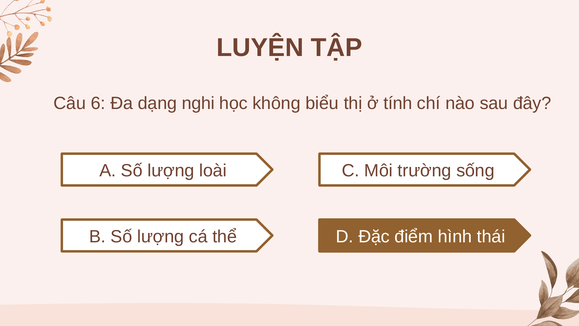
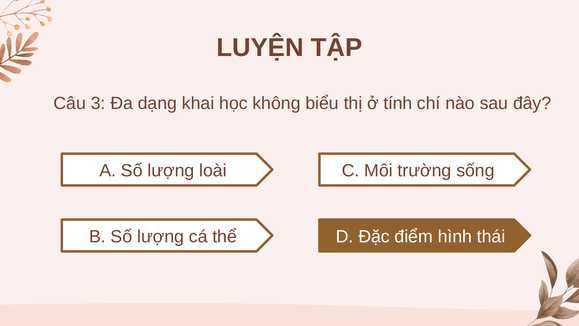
6: 6 -> 3
nghi: nghi -> khai
